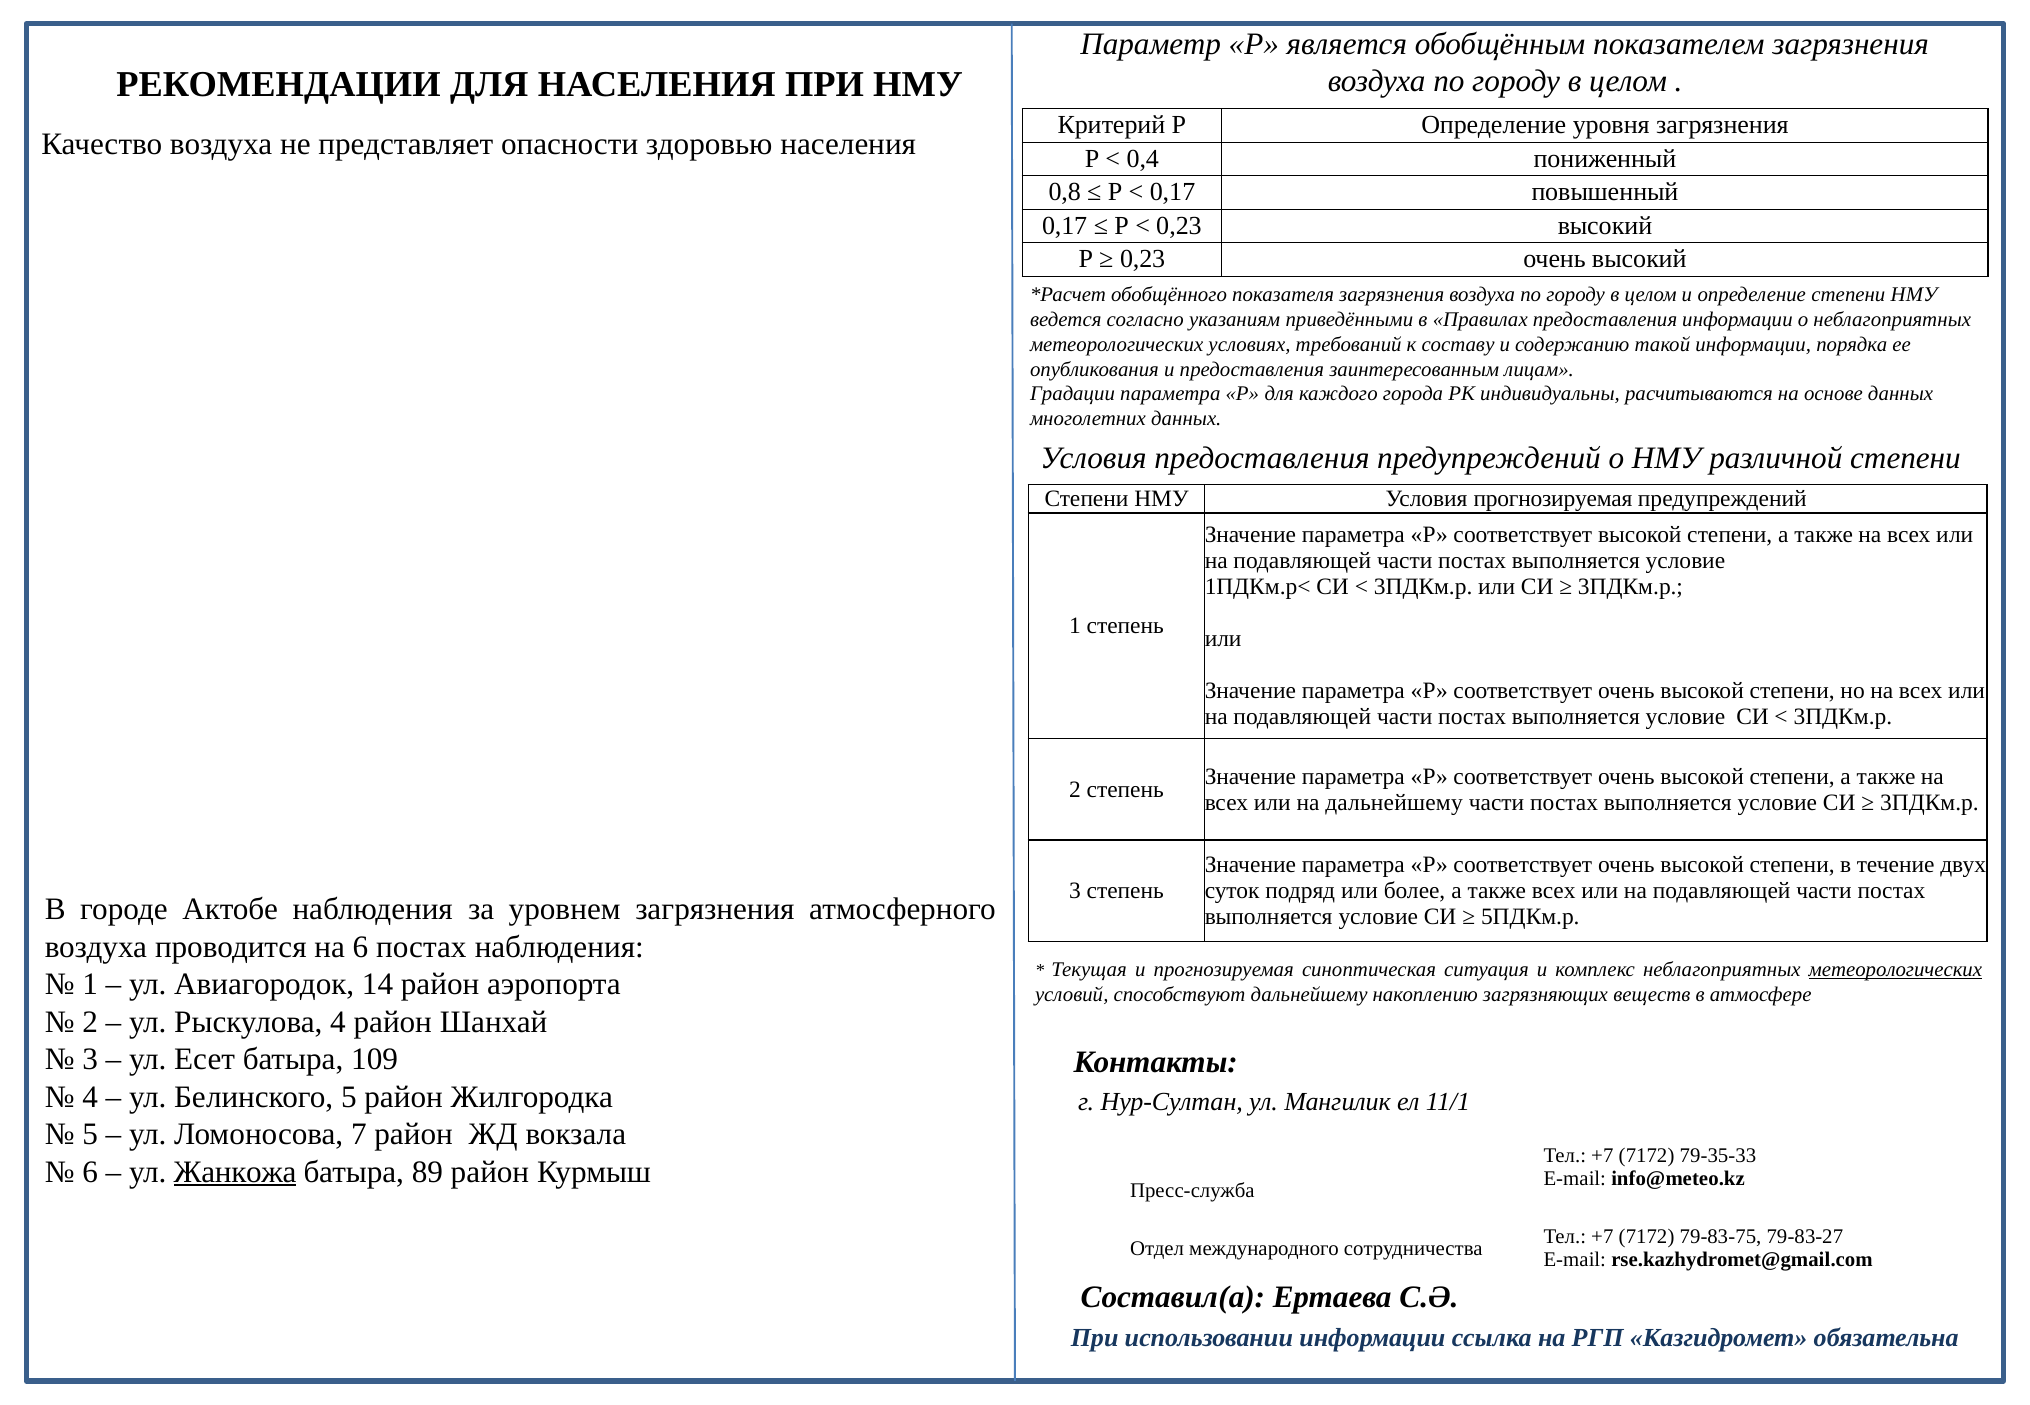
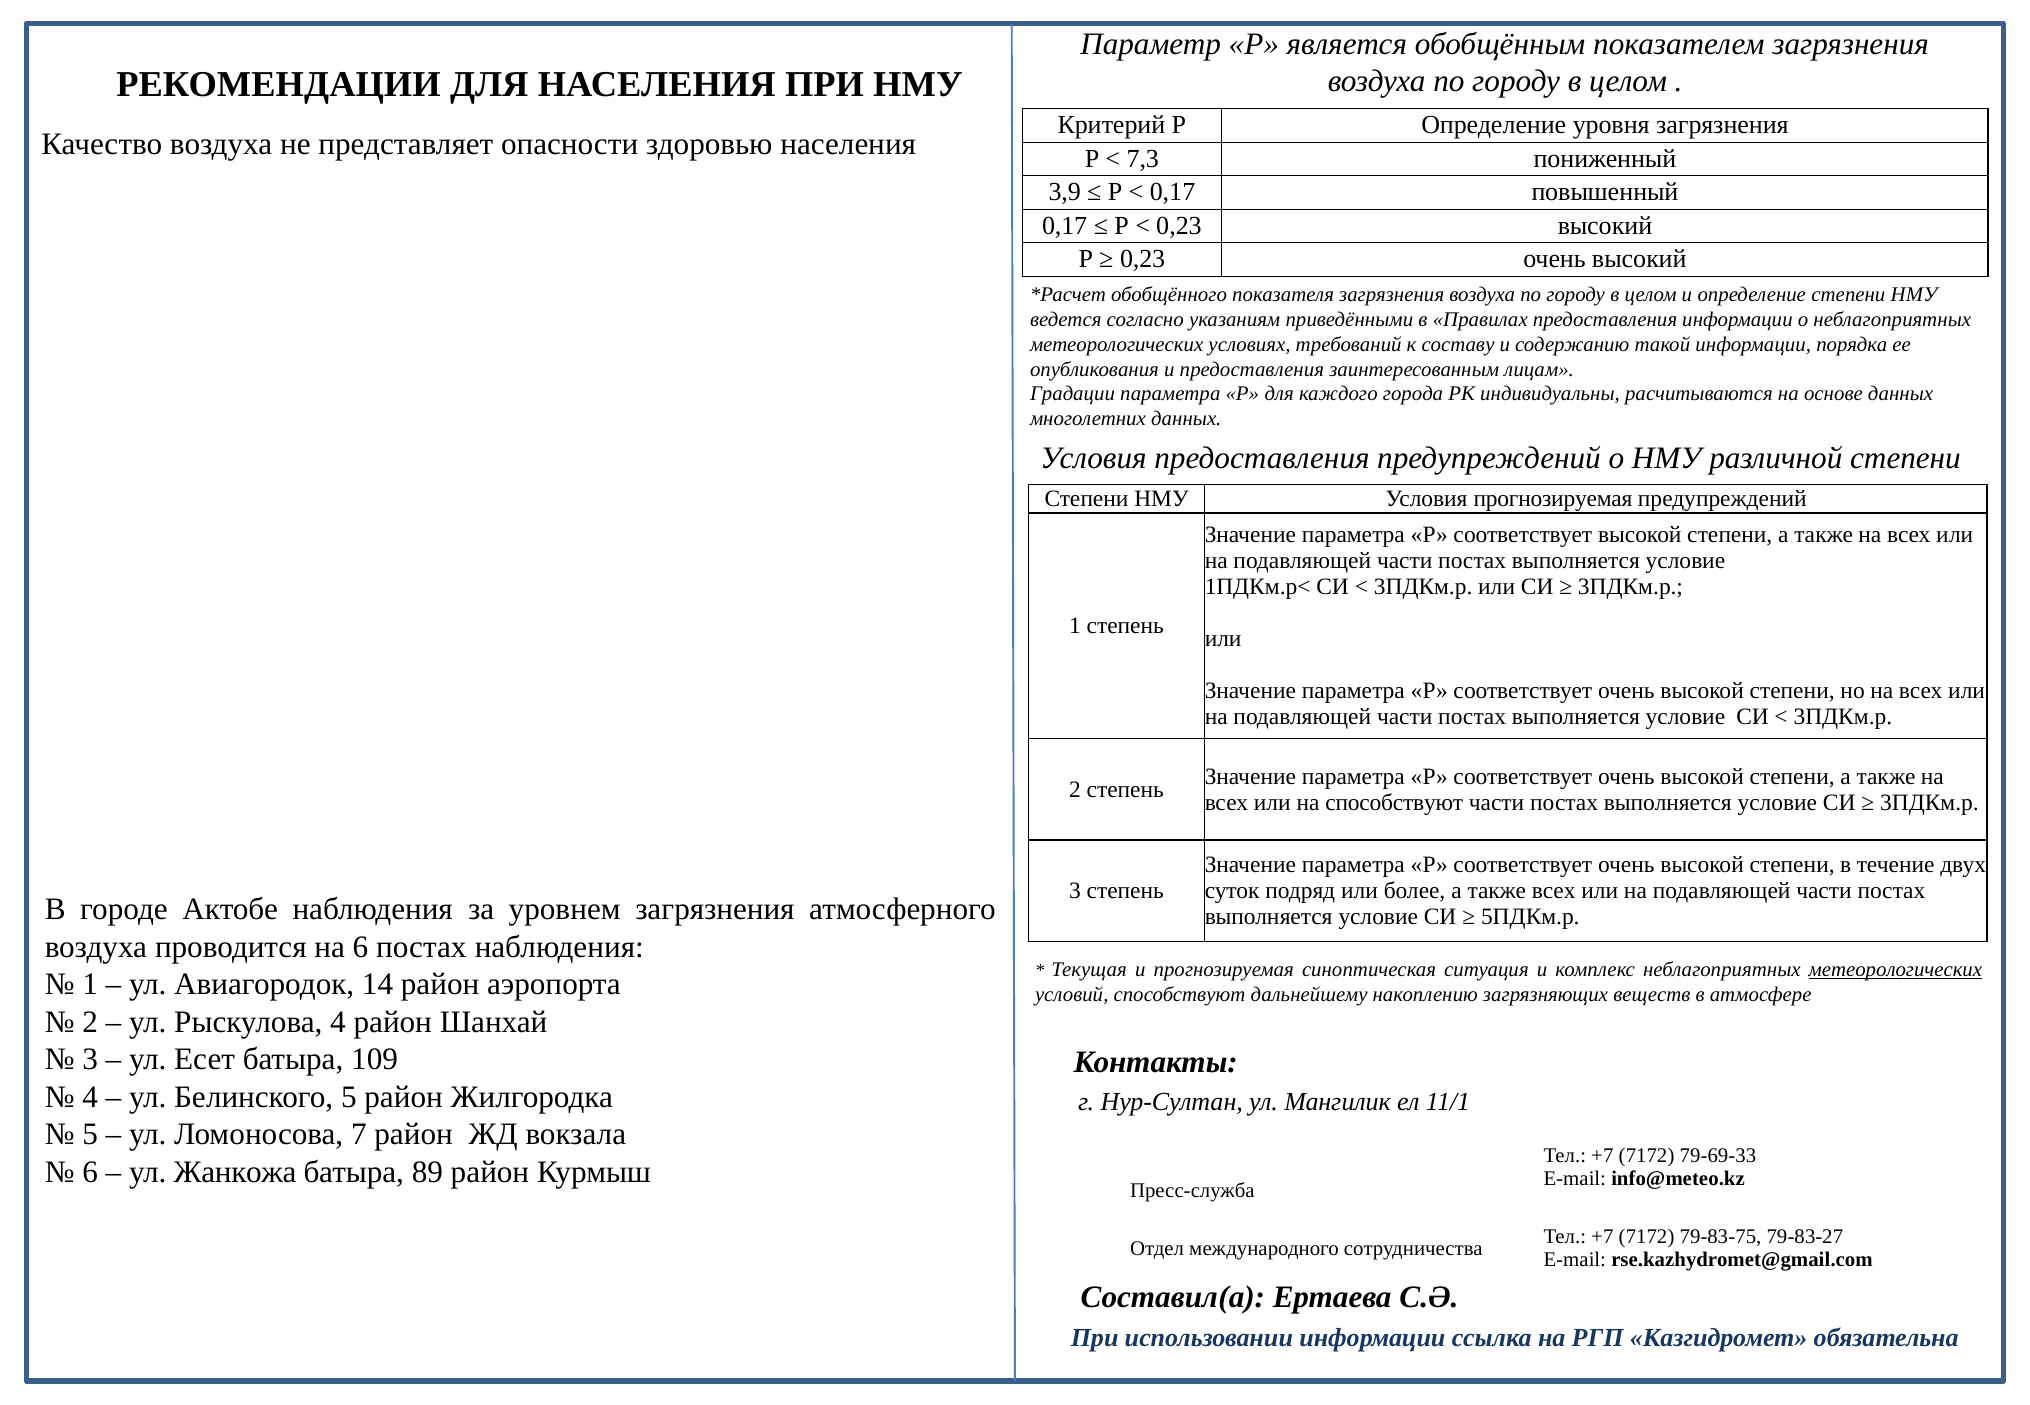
0,4: 0,4 -> 7,3
0,8: 0,8 -> 3,9
на дальнейшему: дальнейшему -> способствуют
79-35-33: 79-35-33 -> 79-69-33
Жанкожа underline: present -> none
